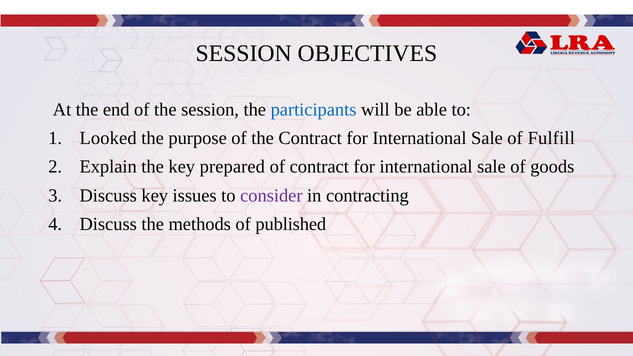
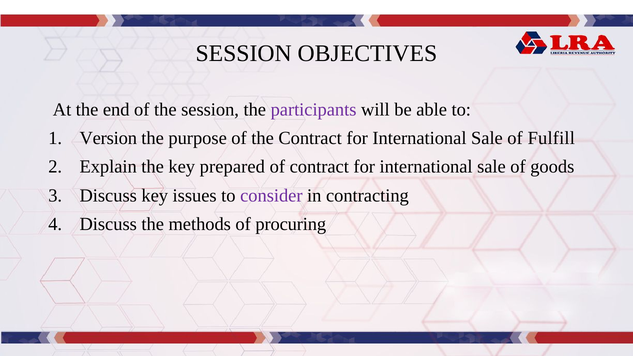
participants colour: blue -> purple
Looked: Looked -> Version
published: published -> procuring
